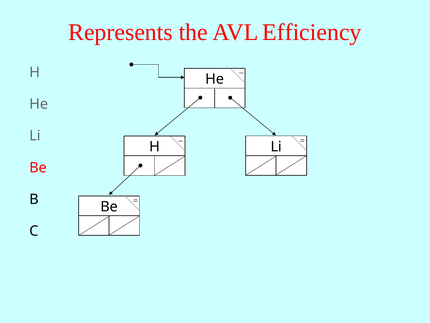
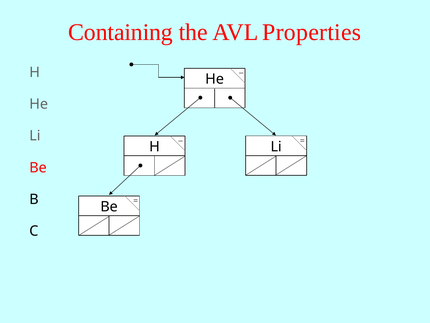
Represents: Represents -> Containing
Efficiency: Efficiency -> Properties
